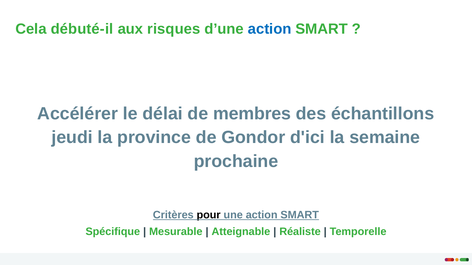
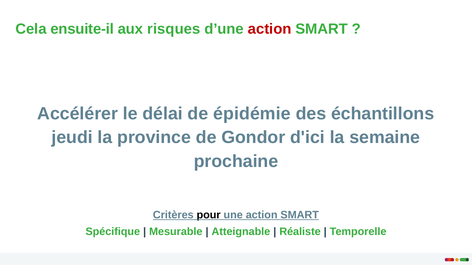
débuté-il: débuté-il -> ensuite-il
action at (270, 29) colour: blue -> red
membres: membres -> épidémie
